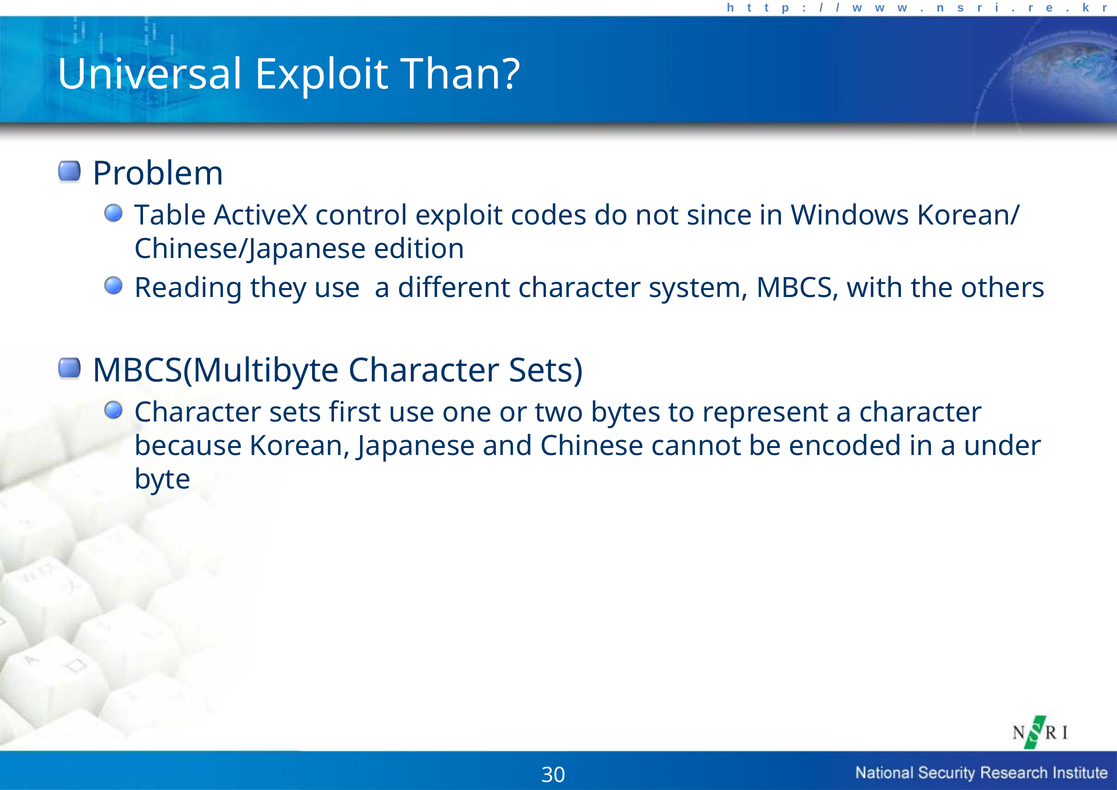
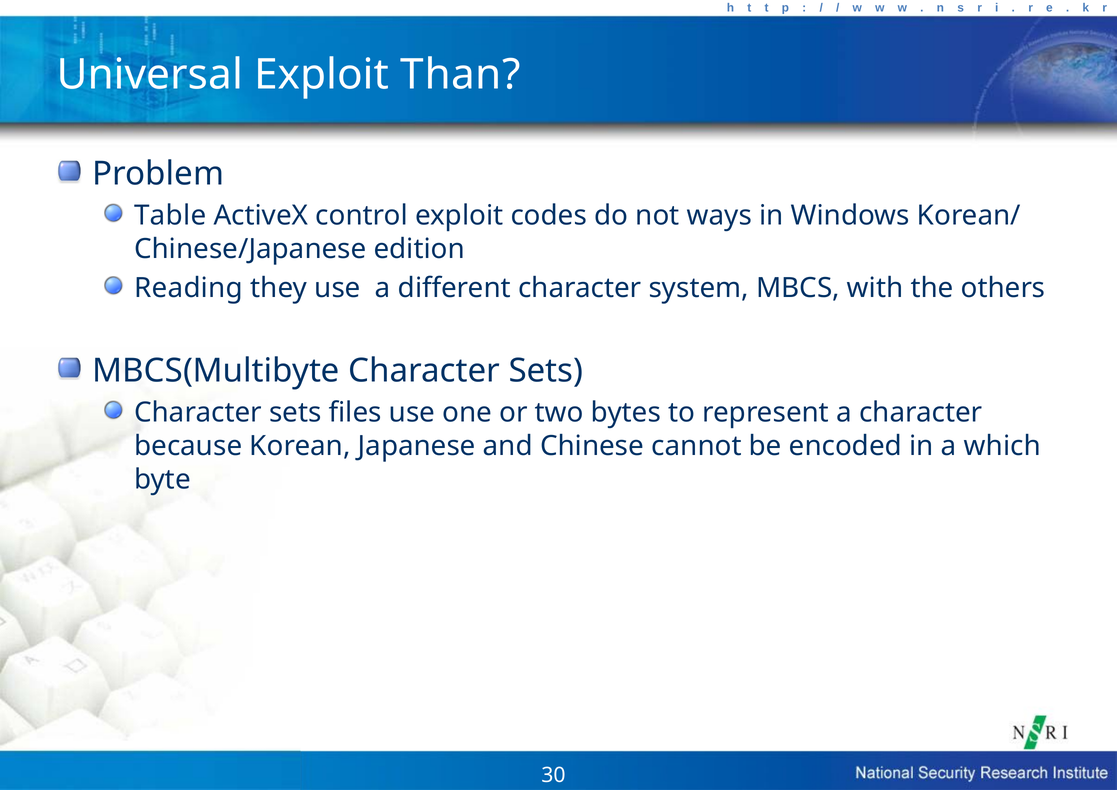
since: since -> ways
first: first -> files
under: under -> which
